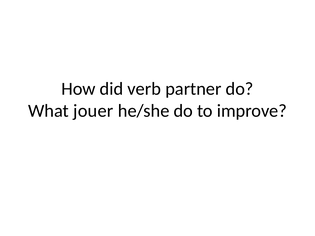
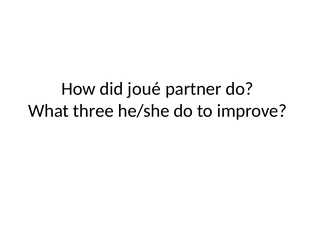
verb: verb -> joué
jouer: jouer -> three
